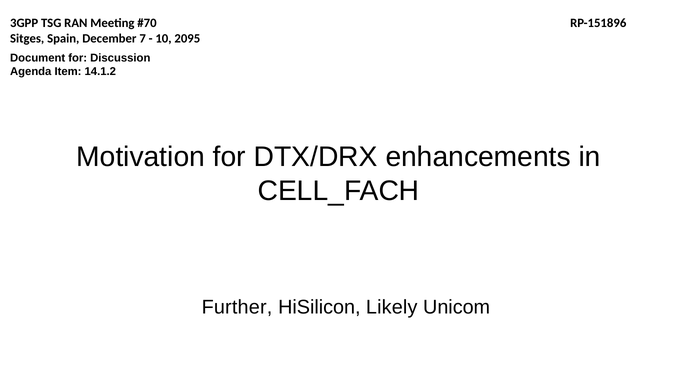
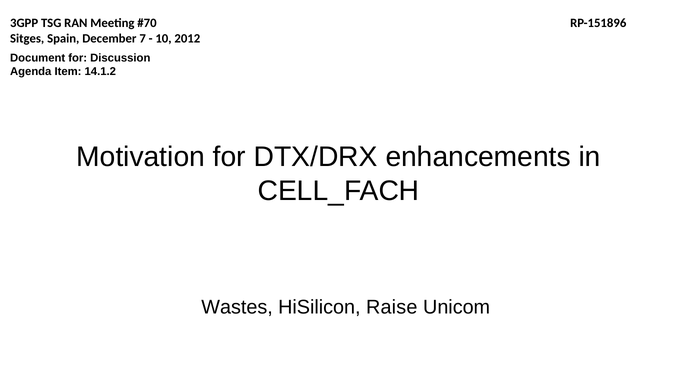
2095: 2095 -> 2012
Further: Further -> Wastes
Likely: Likely -> Raise
